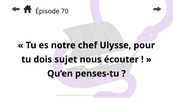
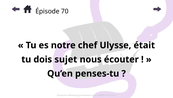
pour: pour -> était
